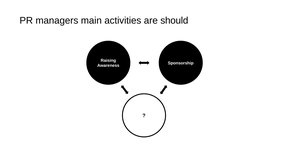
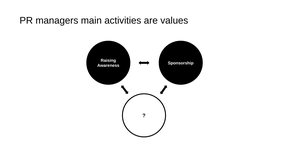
should: should -> values
